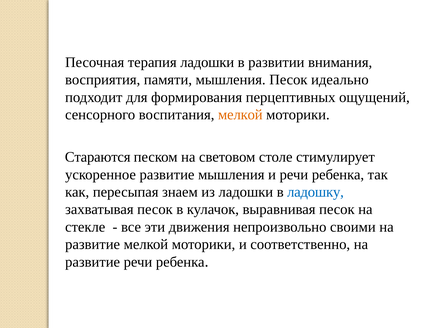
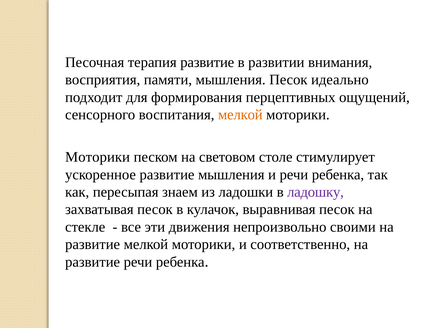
терапия ладошки: ладошки -> развитие
Стараются at (98, 157): Стараются -> Моторики
ладошку colour: blue -> purple
